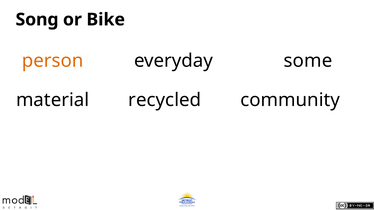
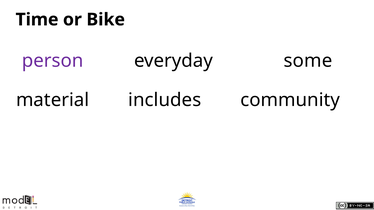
Song: Song -> Time
person colour: orange -> purple
recycled: recycled -> includes
